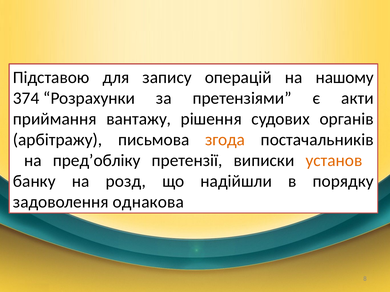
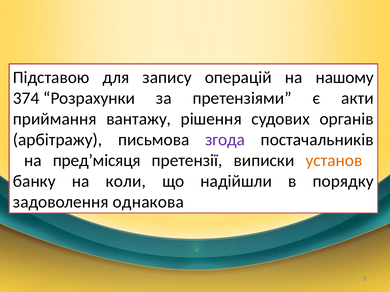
згода colour: orange -> purple
пред’обліку: пред’обліку -> пред’місяця
розд: розд -> коли
